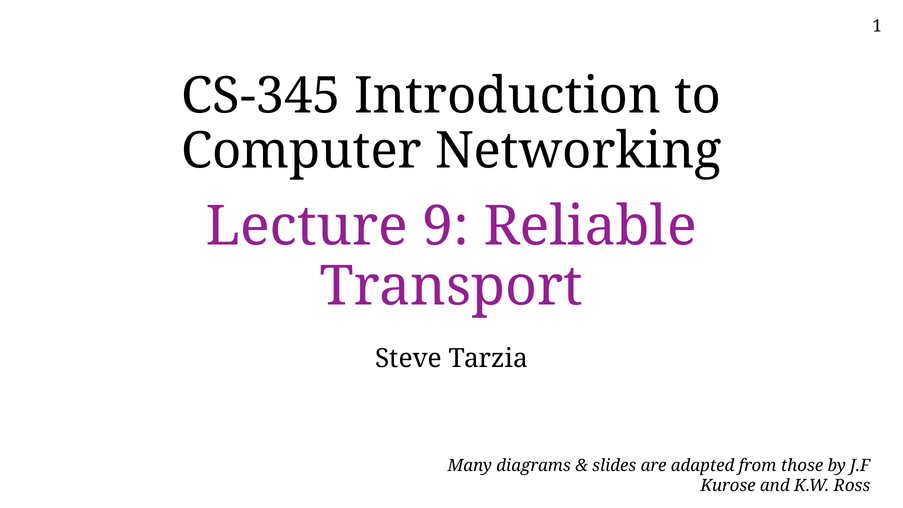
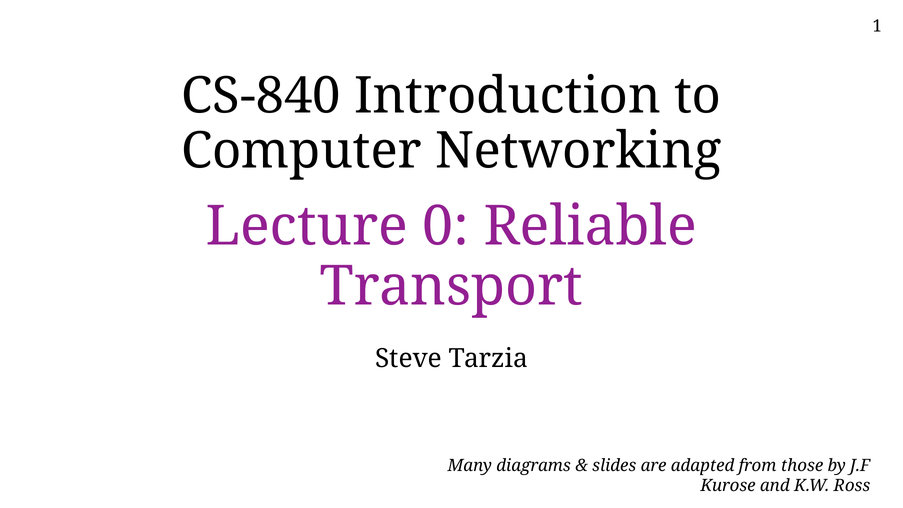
CS-345: CS-345 -> CS-840
9: 9 -> 0
